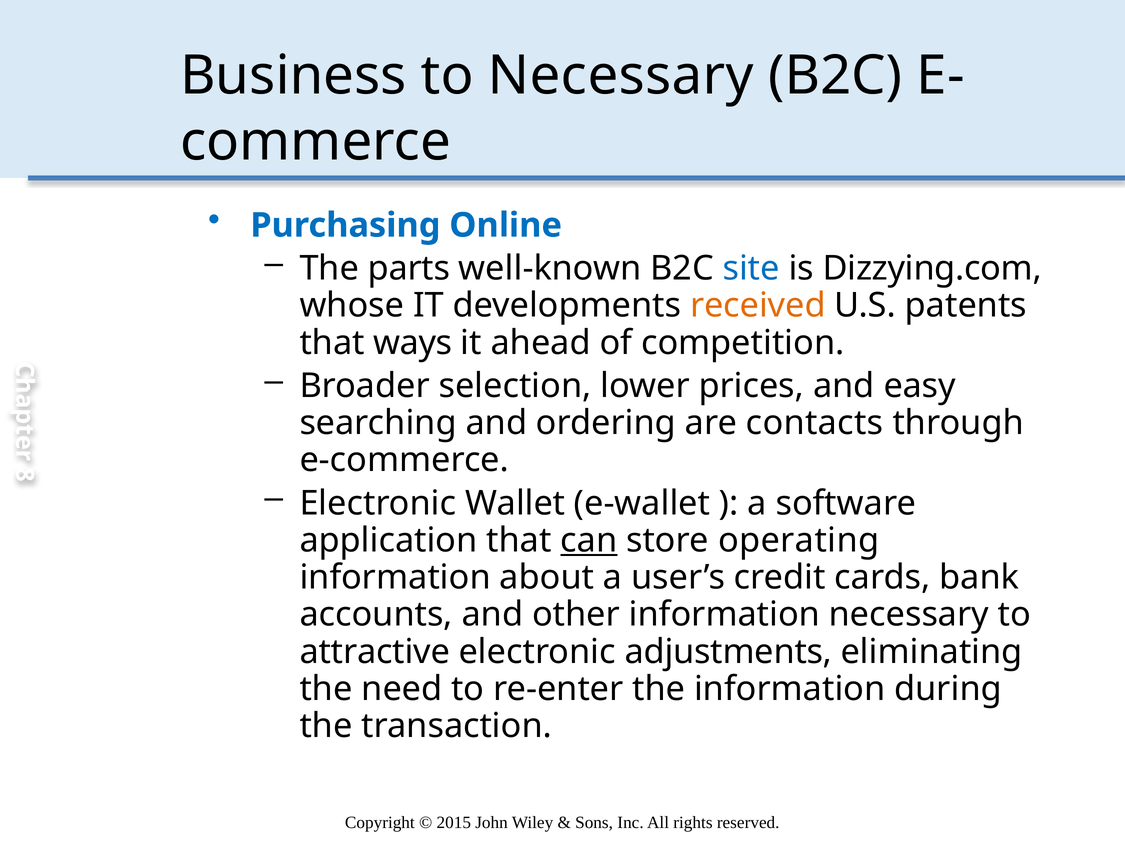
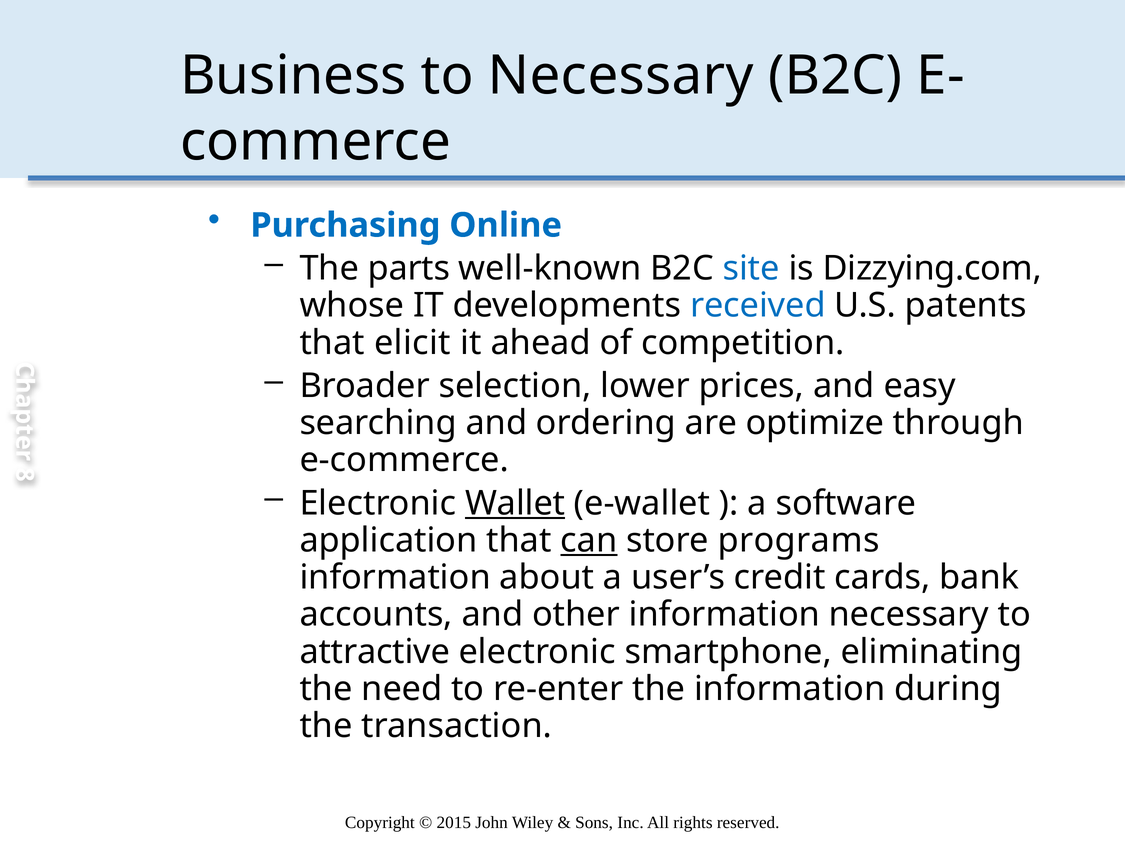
received colour: orange -> blue
ways: ways -> elicit
contacts: contacts -> optimize
Wallet underline: none -> present
operating: operating -> programs
adjustments: adjustments -> smartphone
